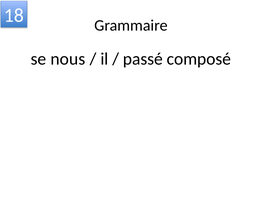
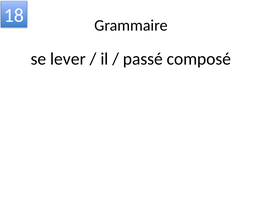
nous: nous -> lever
